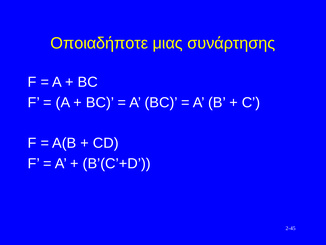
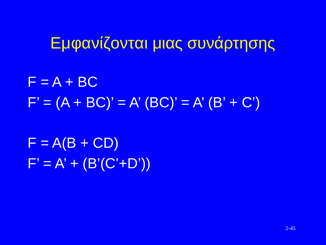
Οποιαδήποτε: Οποιαδήποτε -> Εμφανίζονται
